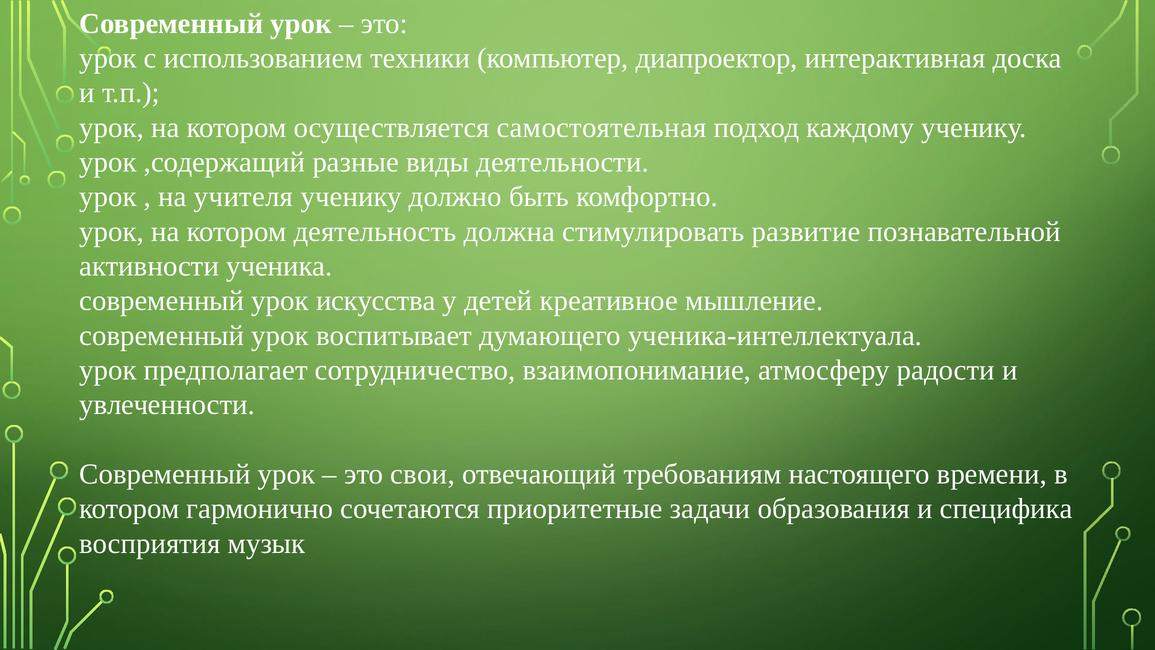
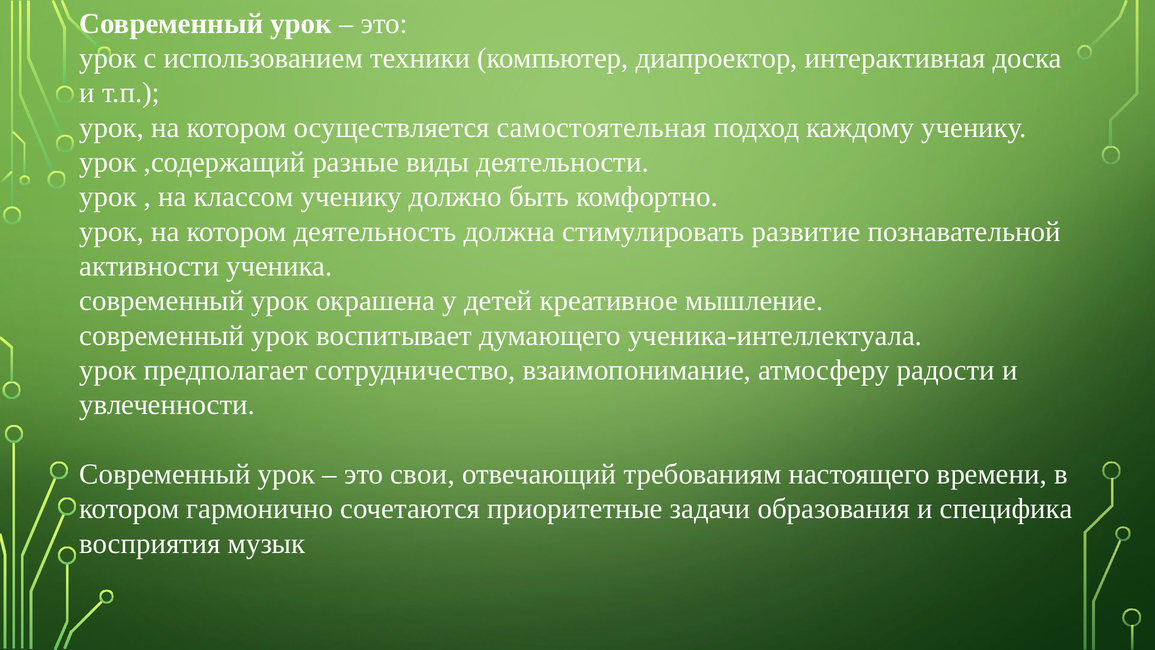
учителя: учителя -> классом
искусства: искусства -> окрашена
